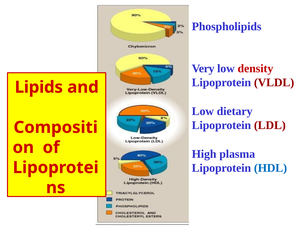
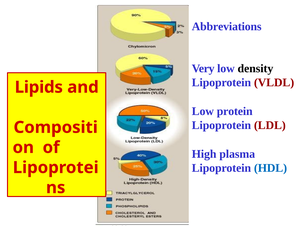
Phospholipids: Phospholipids -> Abbreviations
density colour: red -> black
dietary: dietary -> protein
